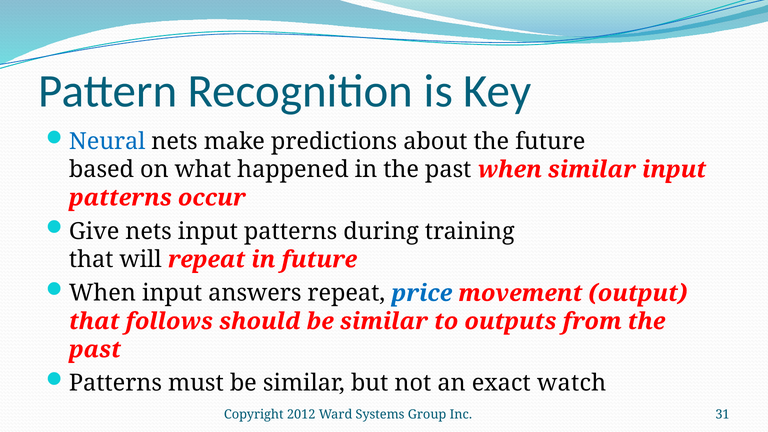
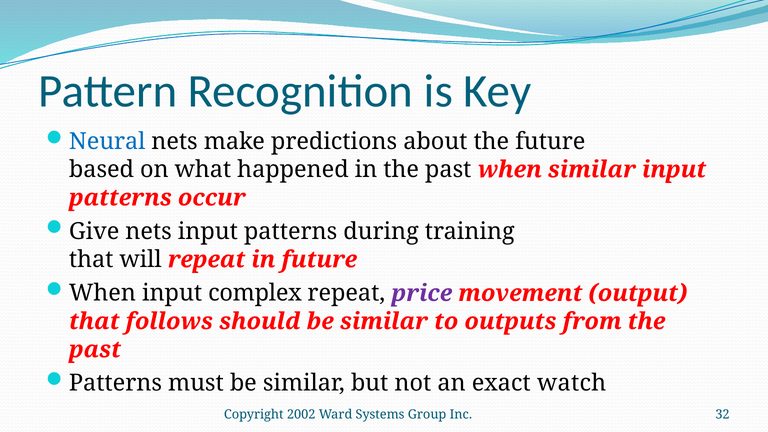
answers: answers -> complex
price colour: blue -> purple
2012: 2012 -> 2002
31: 31 -> 32
